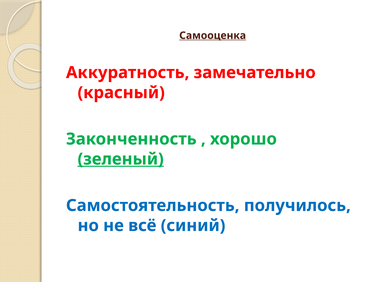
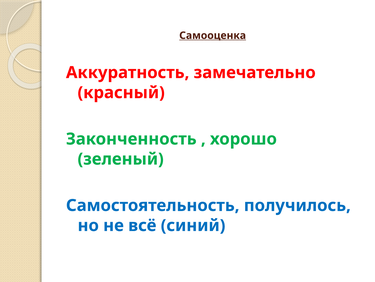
зеленый underline: present -> none
